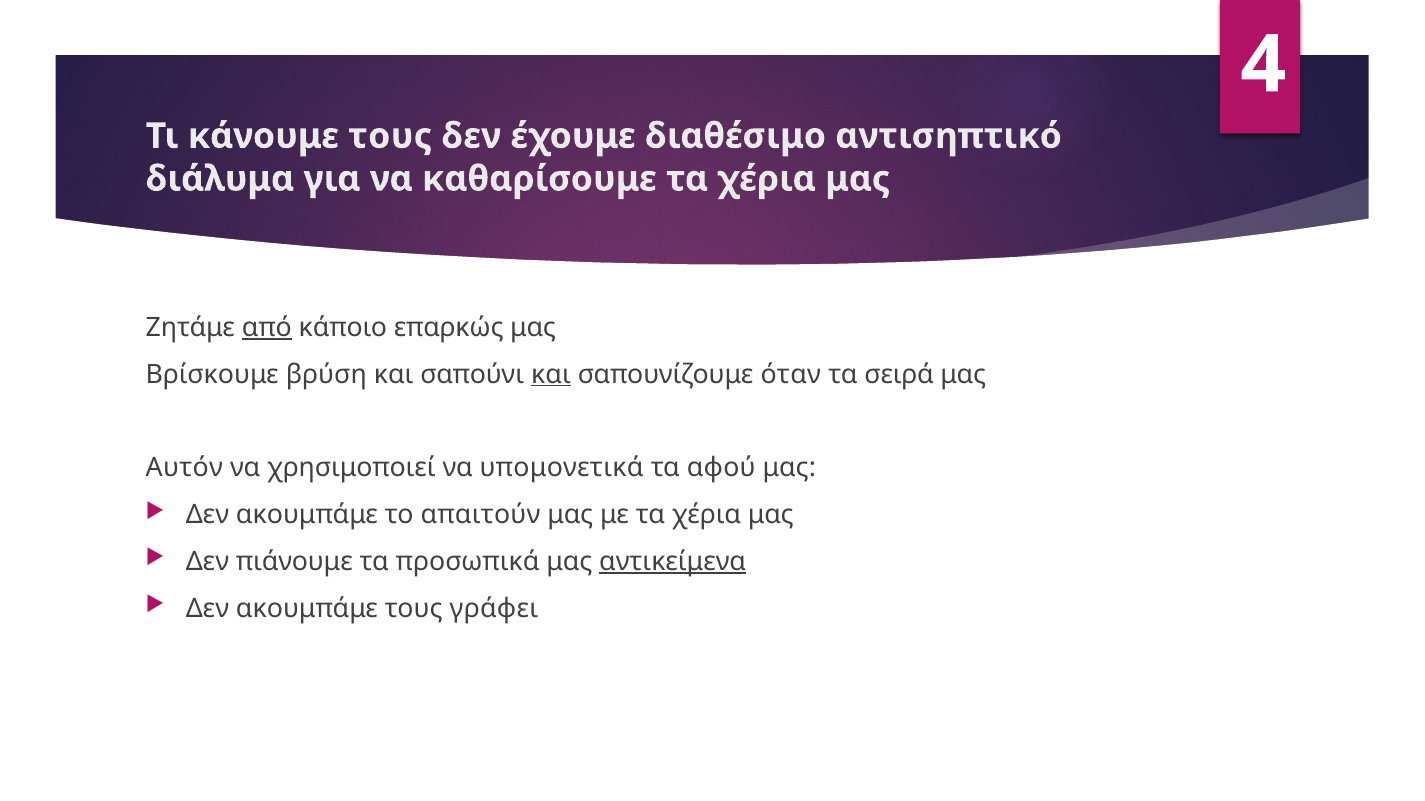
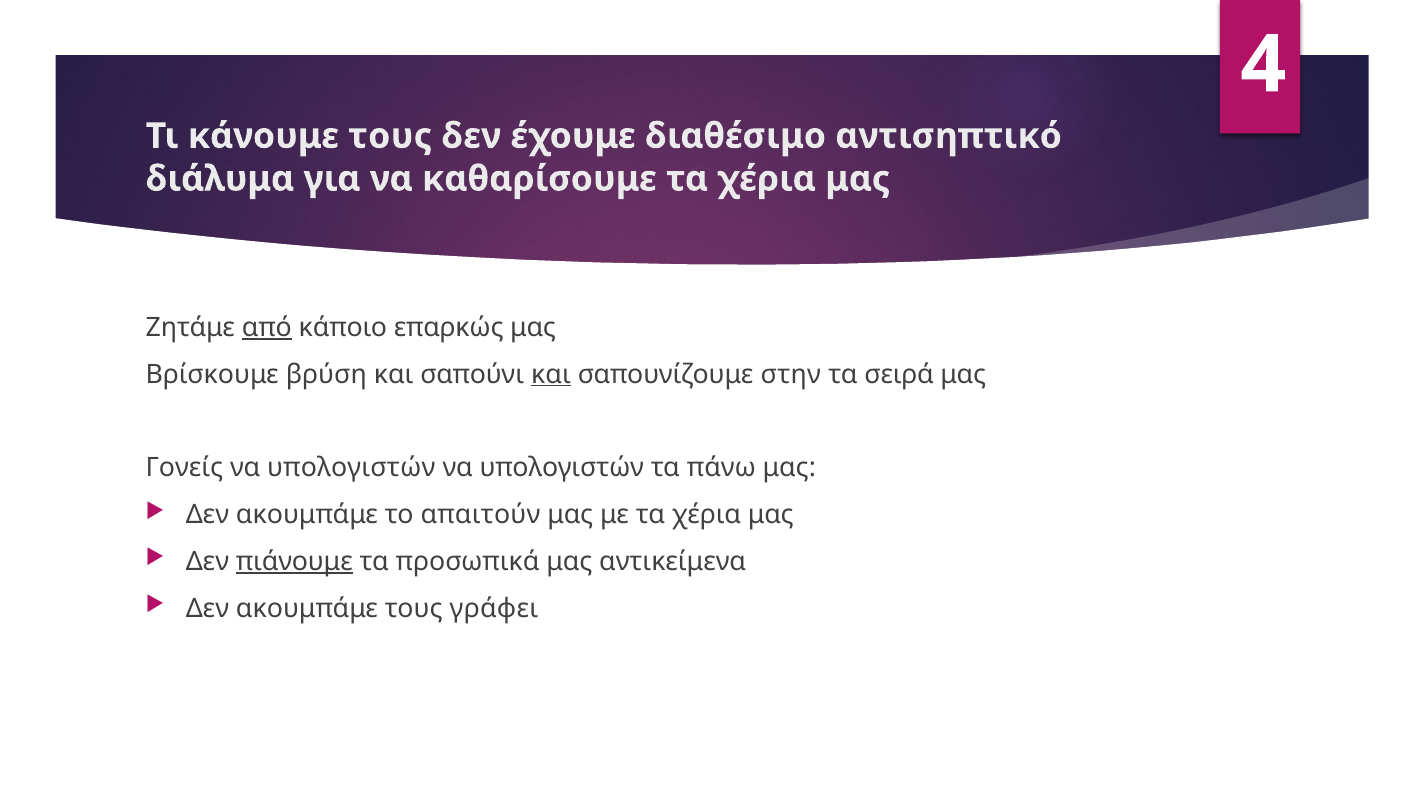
όταν: όταν -> στην
Αυτόν: Αυτόν -> Γονείς
χρησιμοποιεί at (351, 468): χρησιμοποιεί -> υπολογιστών
υπομονετικά at (562, 468): υπομονετικά -> υπολογιστών
αφού: αφού -> πάνω
πιάνουμε underline: none -> present
αντικείμενα underline: present -> none
